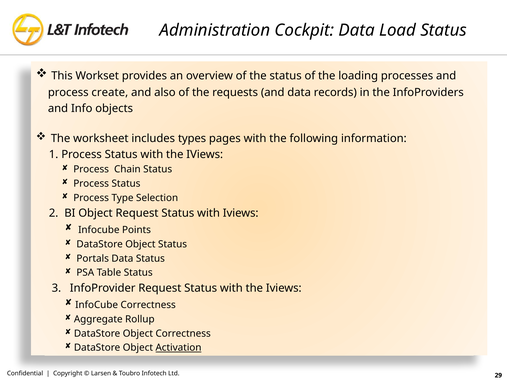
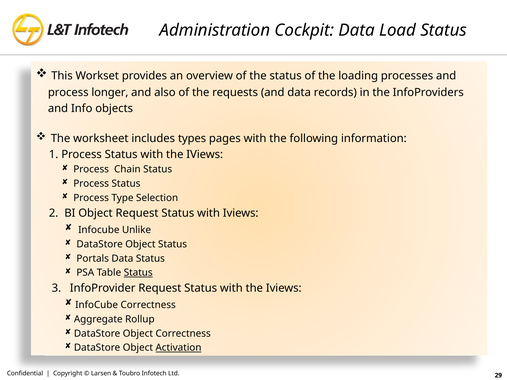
create: create -> longer
Points: Points -> Unlike
Status at (138, 273) underline: none -> present
